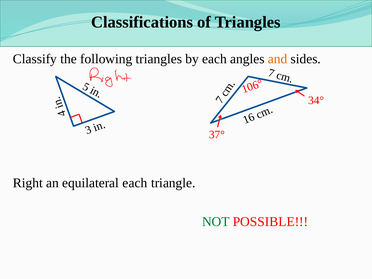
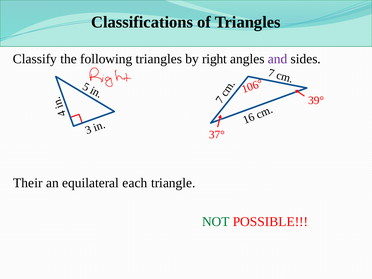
by each: each -> right
and colour: orange -> purple
34°: 34° -> 39°
Right: Right -> Their
